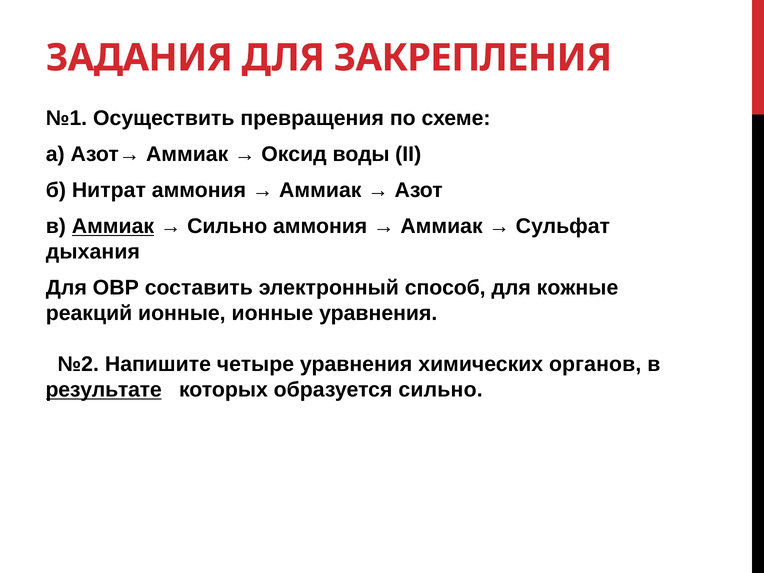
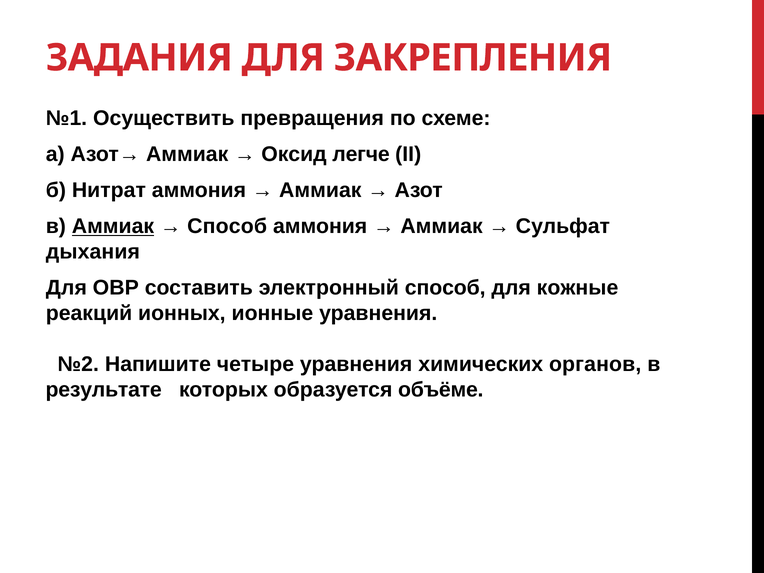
воды: воды -> легче
Сильно at (227, 226): Сильно -> Способ
реакций ионные: ионные -> ионных
результате underline: present -> none
образуется сильно: сильно -> объёме
